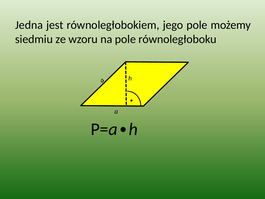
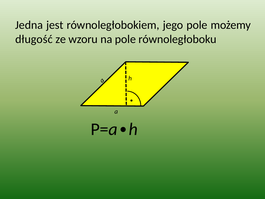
siedmiu: siedmiu -> długość
